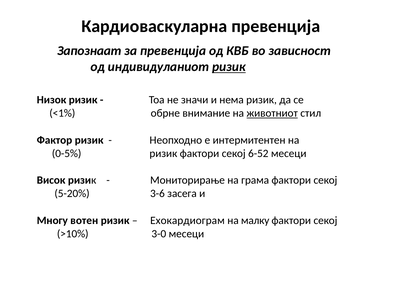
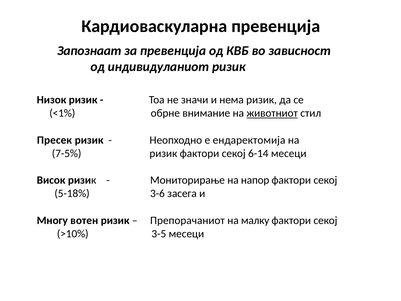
ризик at (229, 67) underline: present -> none
Фактор: Фактор -> Пресек
интермитентен: интермитентен -> ендаректомија
0-5%: 0-5% -> 7-5%
6-52: 6-52 -> 6-14
грама: грама -> напор
5-20%: 5-20% -> 5-18%
Ехокардиограм: Ехокардиограм -> Препорачаниот
3-0: 3-0 -> 3-5
